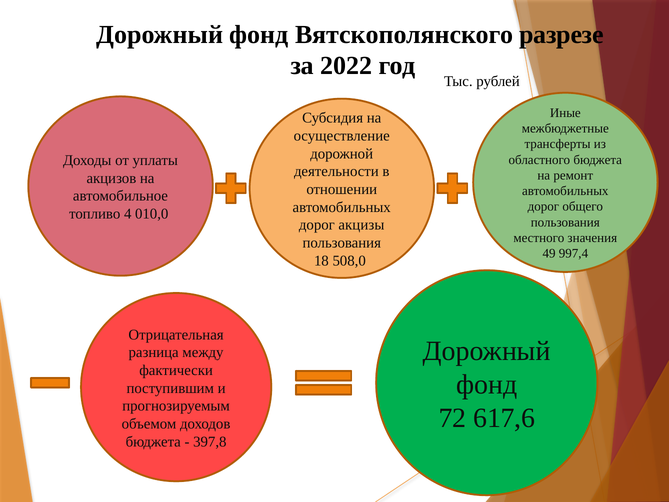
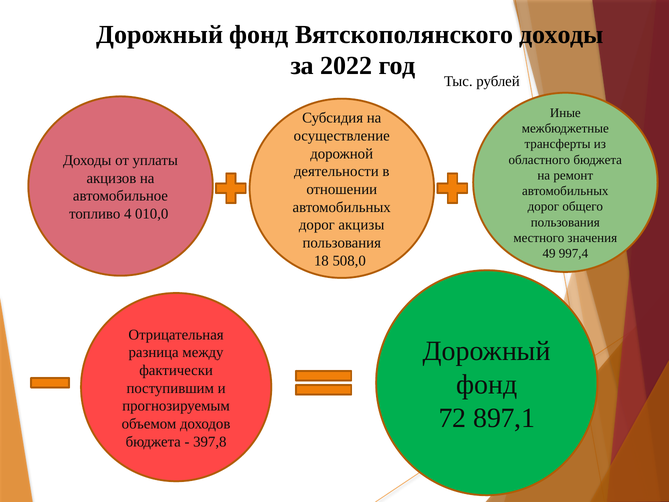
Вятскополянского разрезе: разрезе -> доходы
617,6: 617,6 -> 897,1
